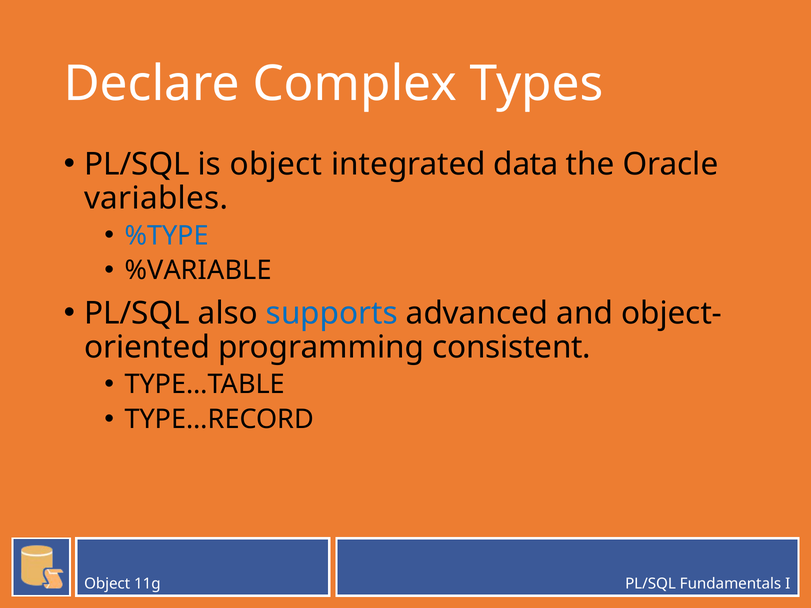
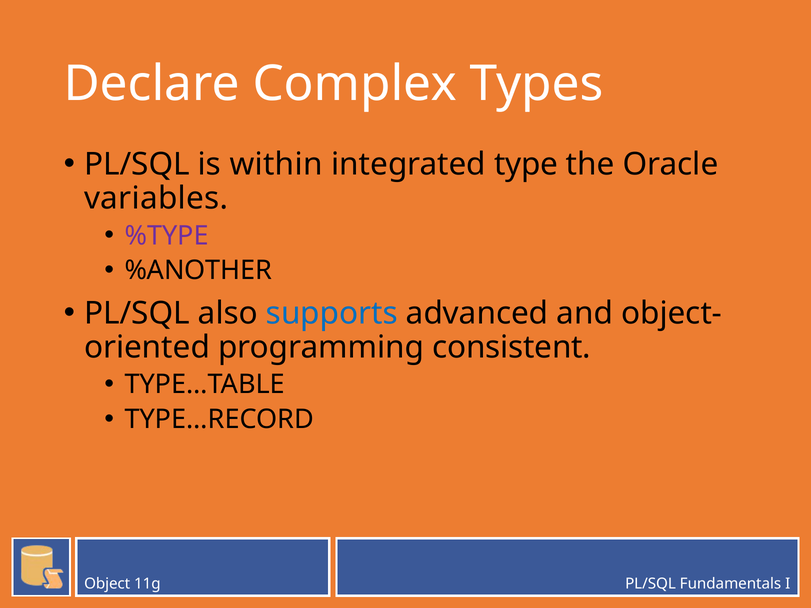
is object: object -> within
data: data -> type
%TYPE colour: blue -> purple
%VARIABLE: %VARIABLE -> %ANOTHER
